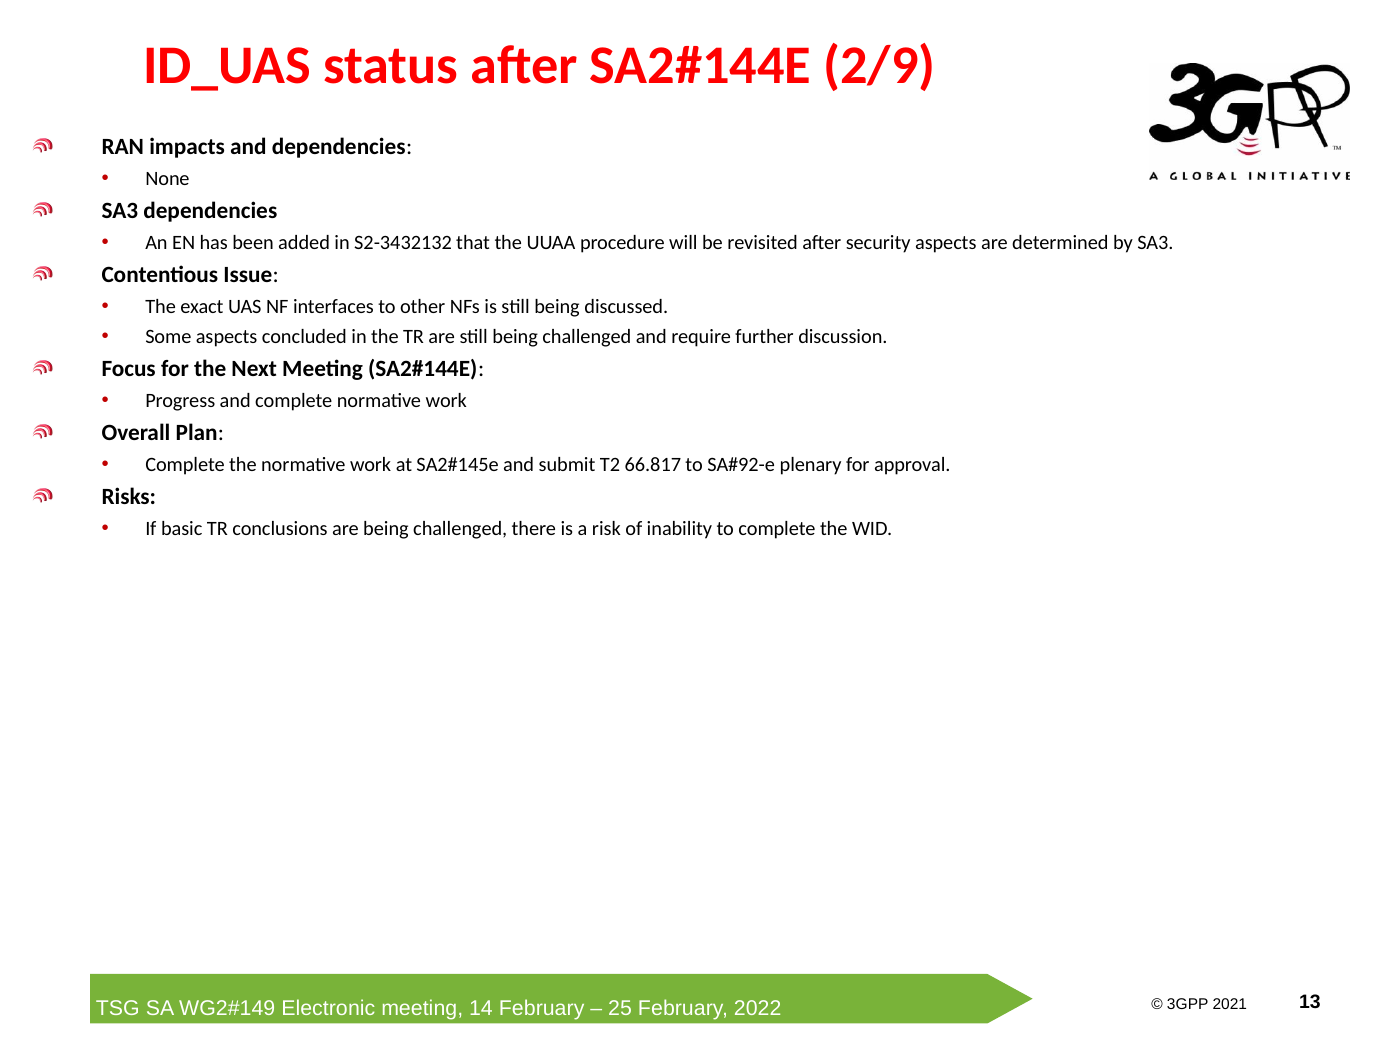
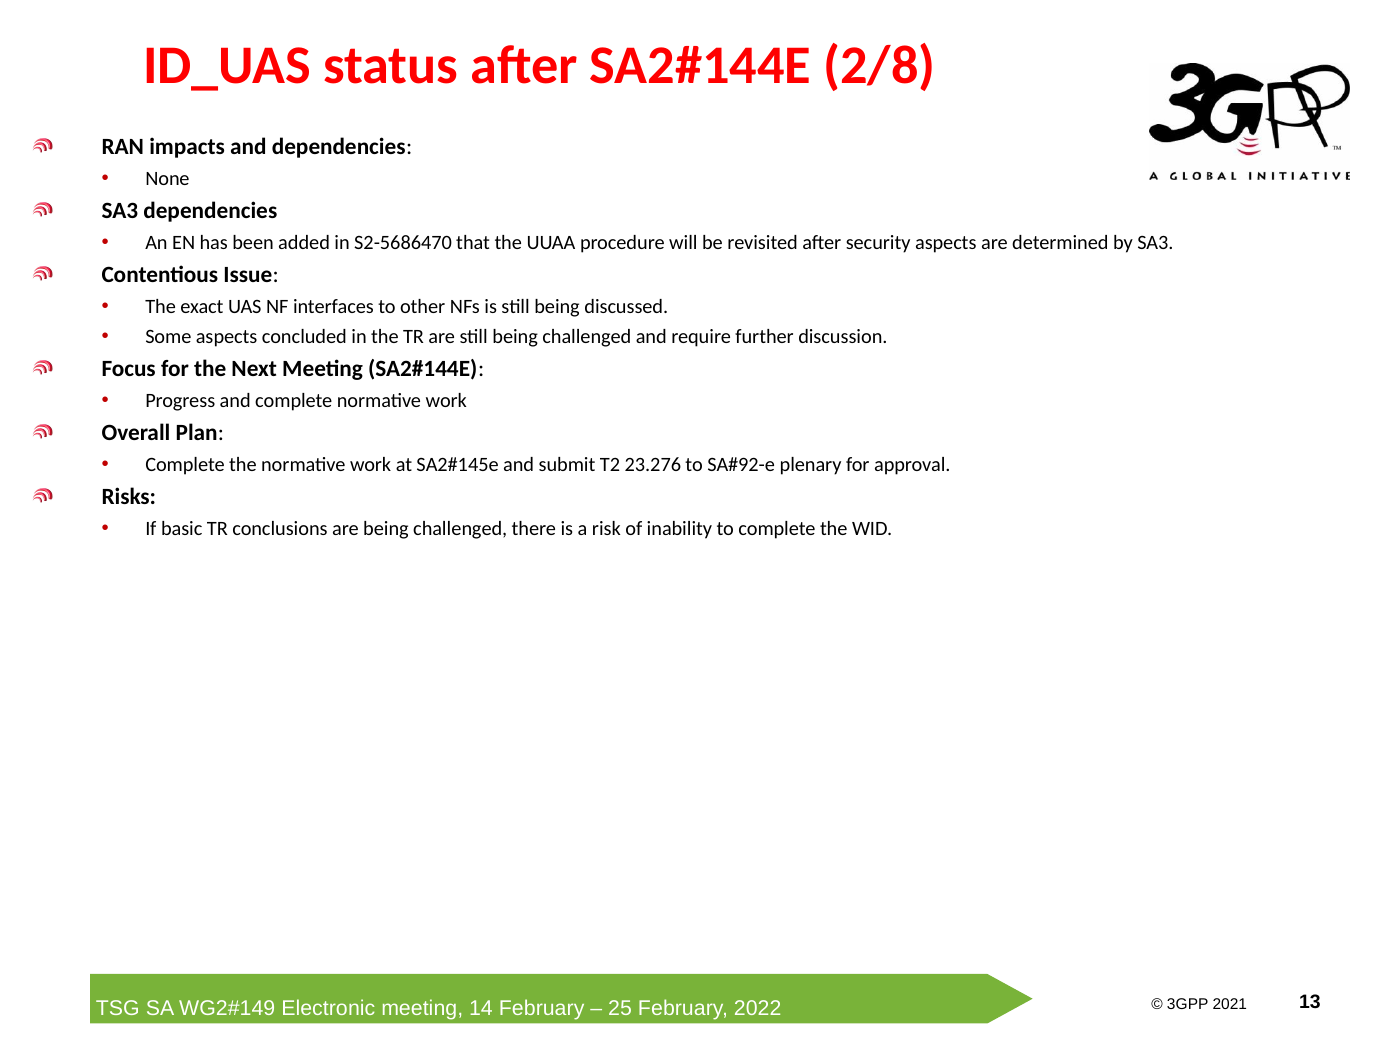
2/9: 2/9 -> 2/8
S2-3432132: S2-3432132 -> S2-5686470
66.817: 66.817 -> 23.276
